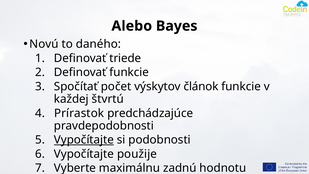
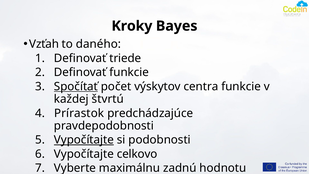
Alebo: Alebo -> Kroky
Novú: Novú -> Vzťah
Spočítať underline: none -> present
článok: článok -> centra
použije: použije -> celkovo
